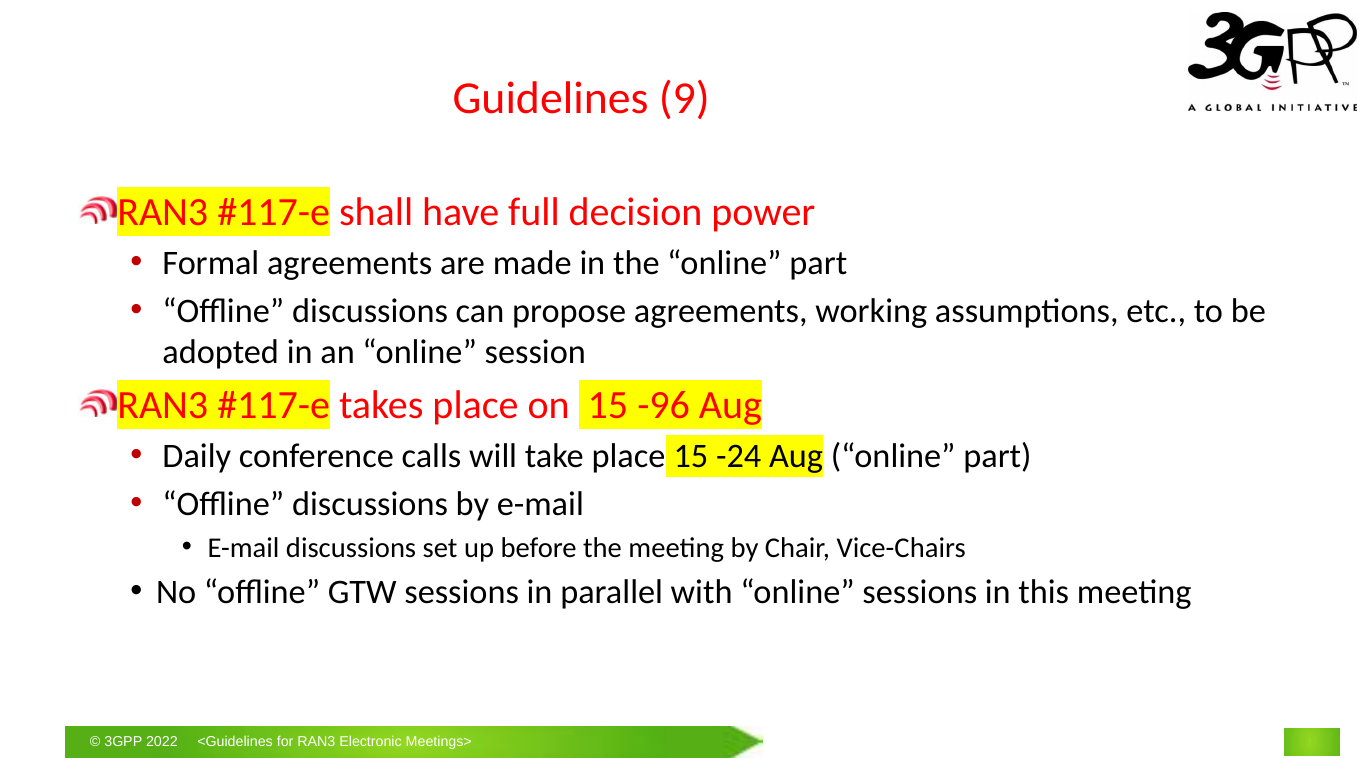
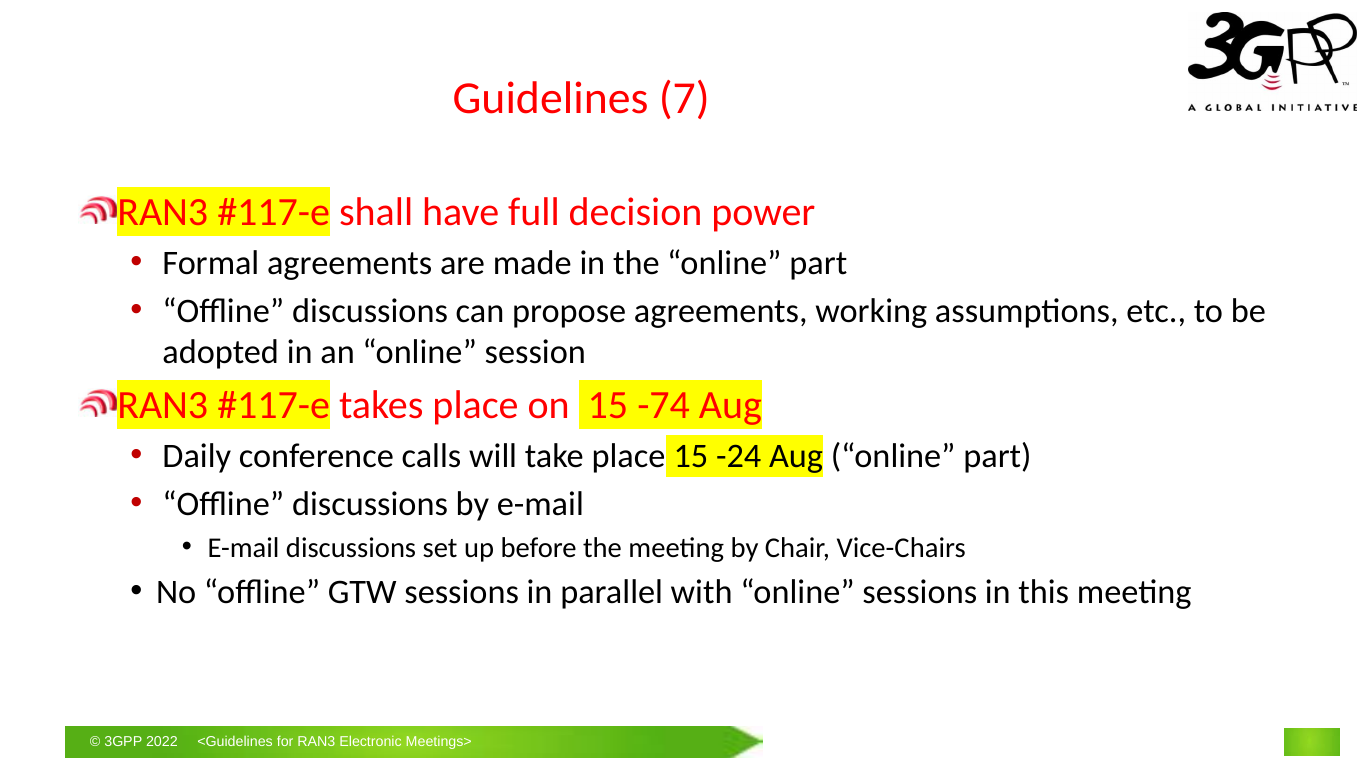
9: 9 -> 7
-96: -96 -> -74
